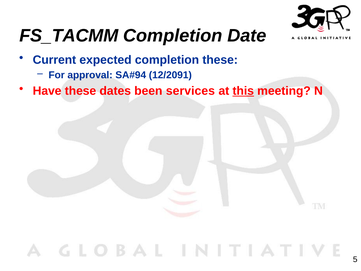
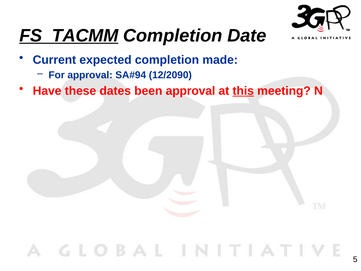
FS_TACMM underline: none -> present
completion these: these -> made
12/2091: 12/2091 -> 12/2090
been services: services -> approval
